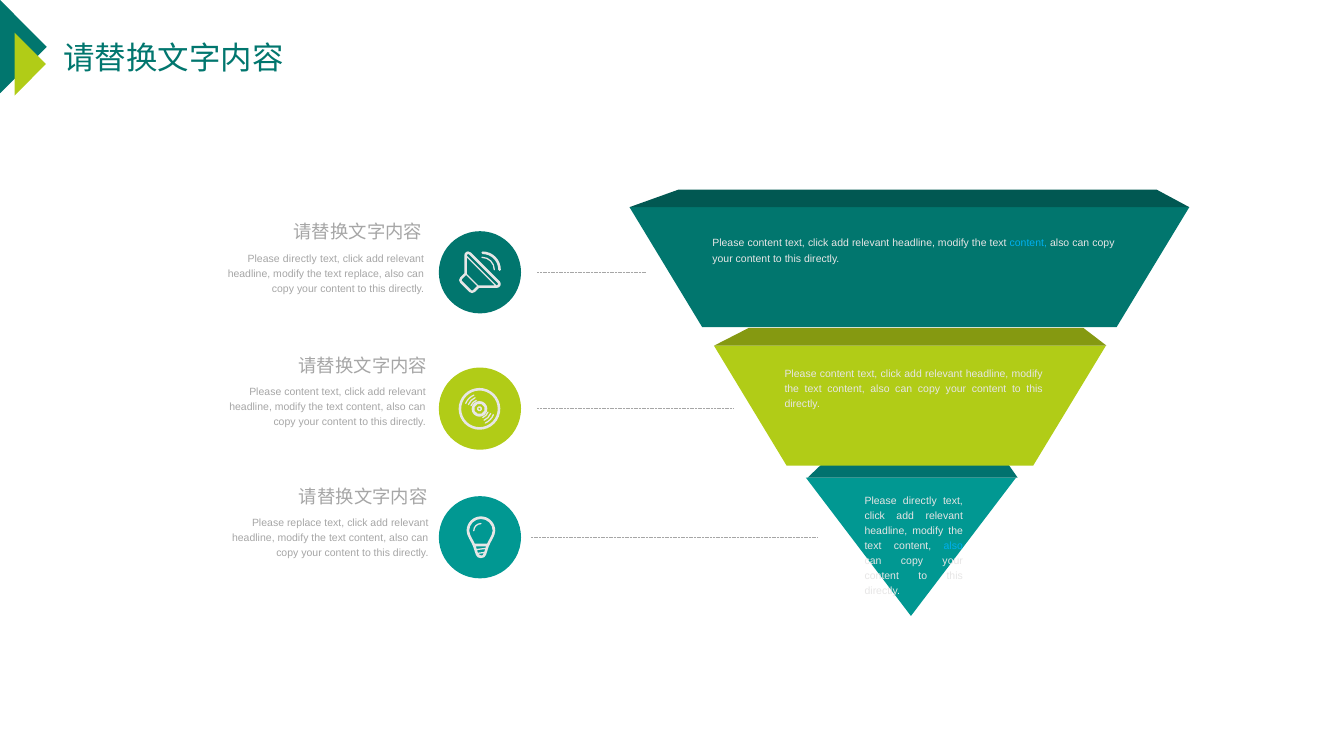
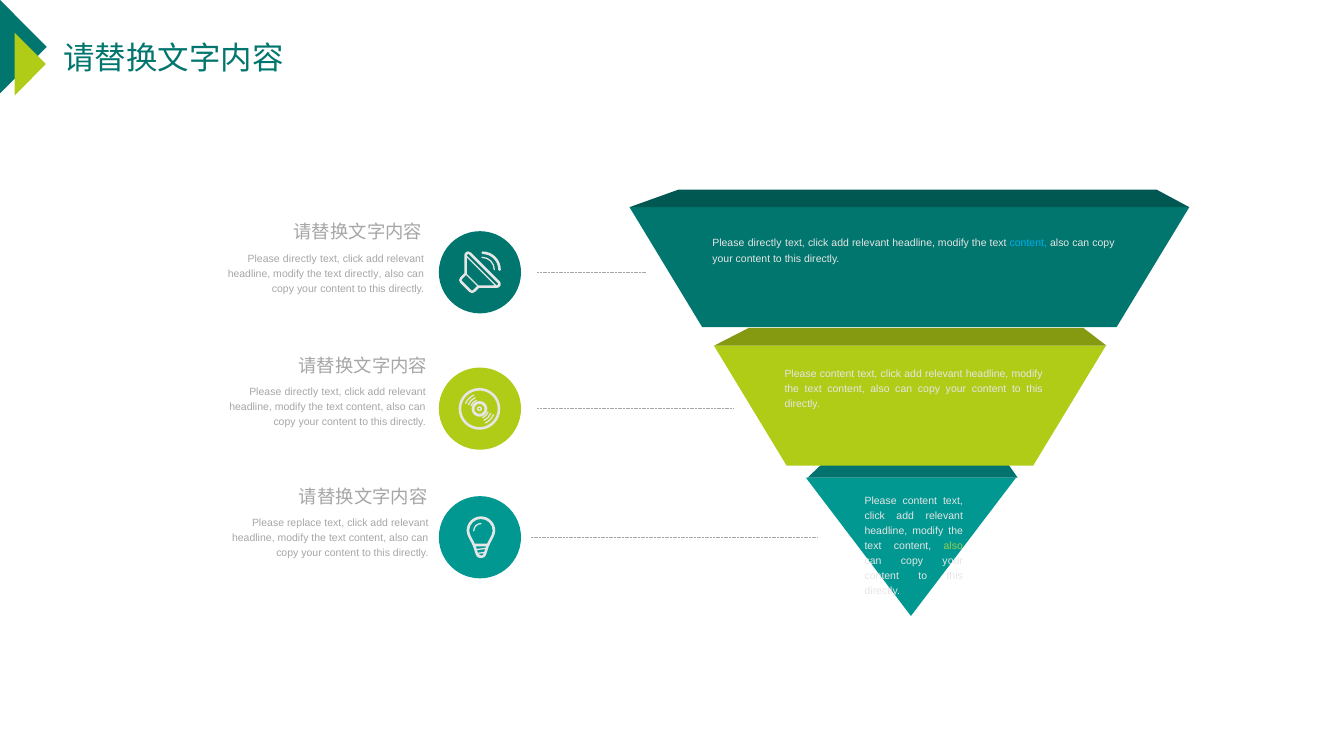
content at (765, 243): content -> directly
text replace: replace -> directly
content at (301, 392): content -> directly
directly at (920, 501): directly -> content
also at (953, 546) colour: light blue -> light green
